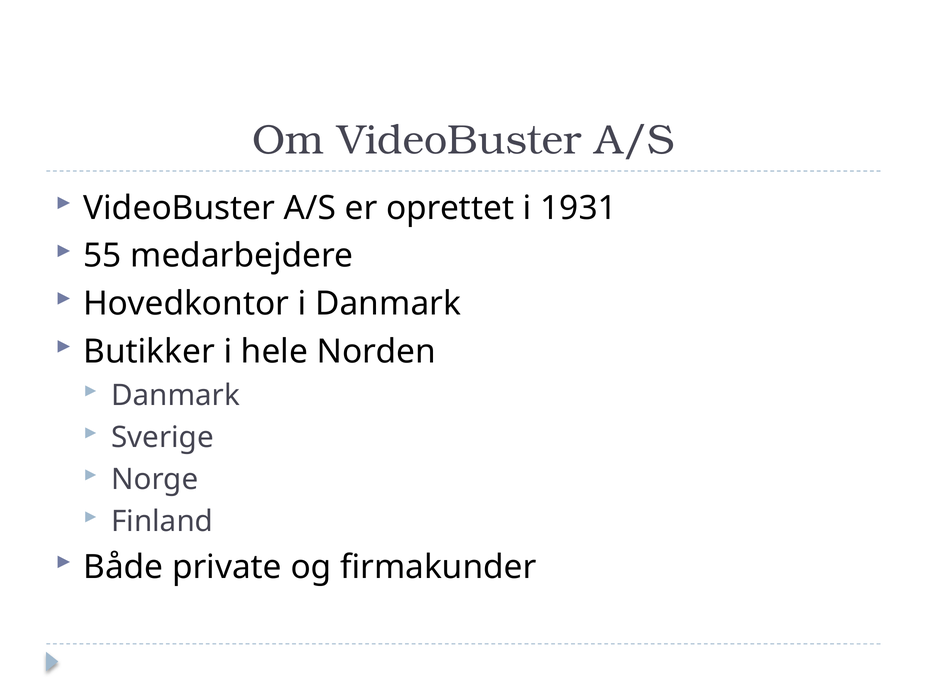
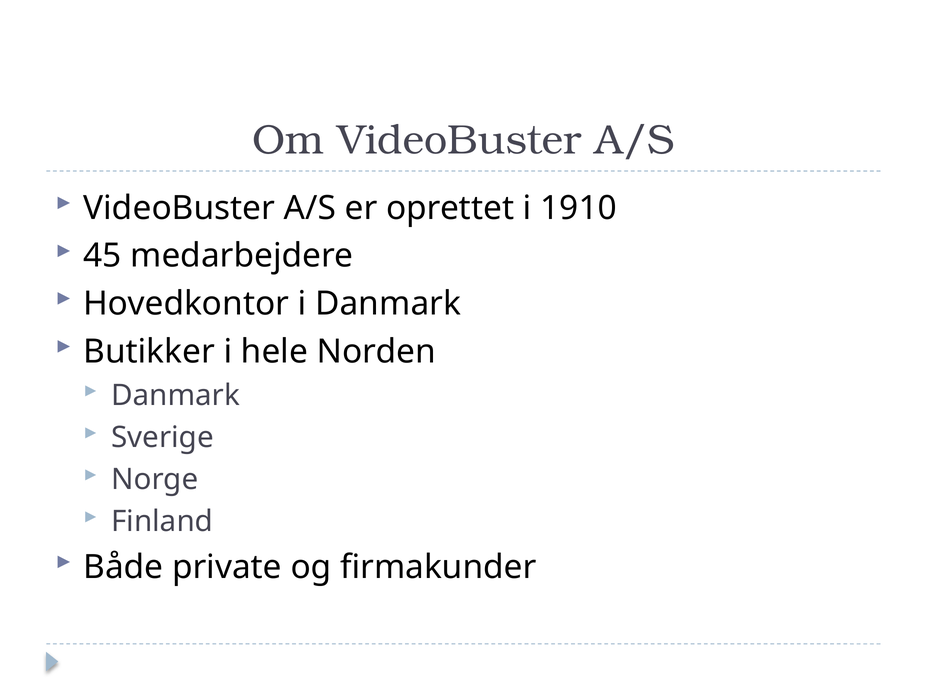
1931: 1931 -> 1910
55: 55 -> 45
